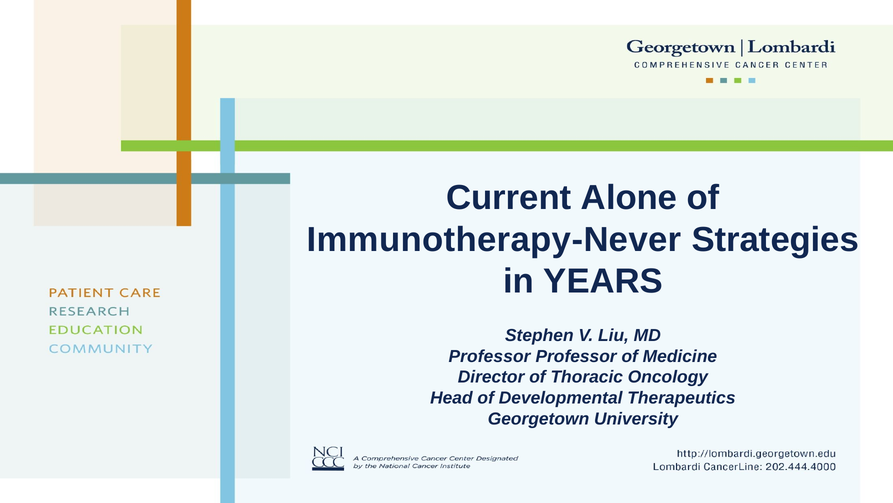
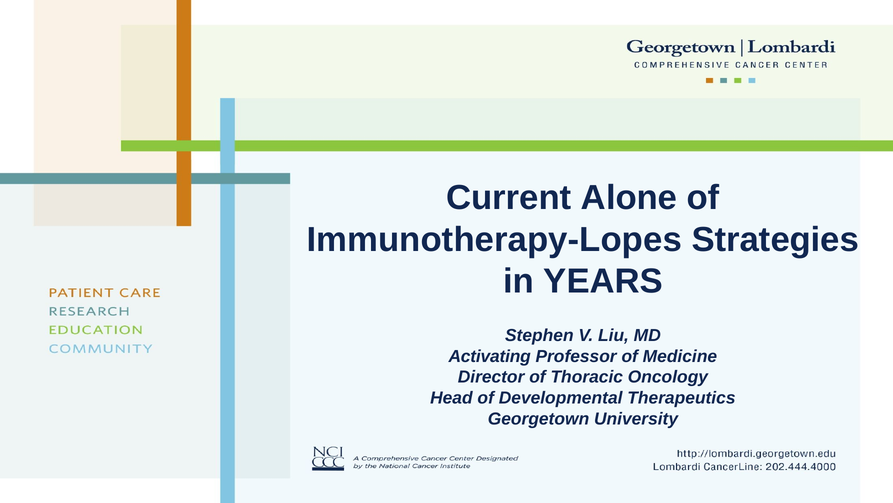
Immunotherapy-Never: Immunotherapy-Never -> Immunotherapy-Lopes
Professor at (490, 356): Professor -> Activating
